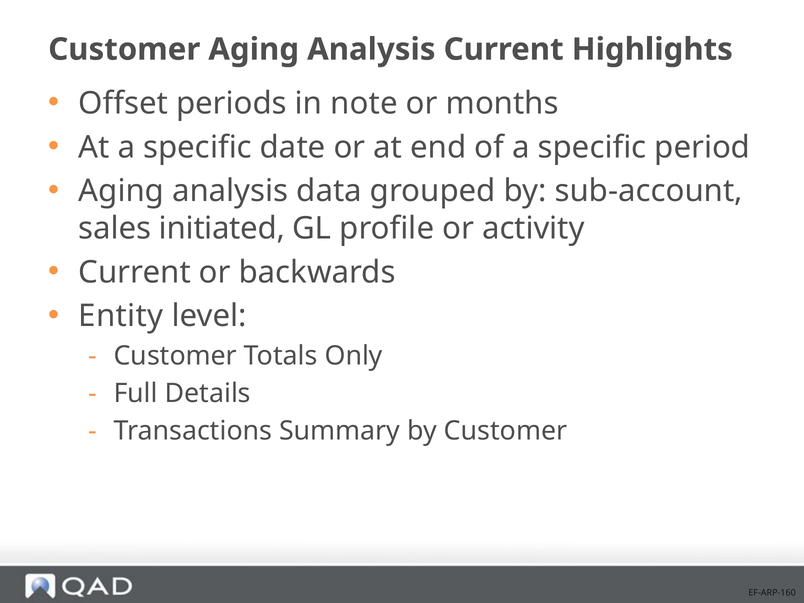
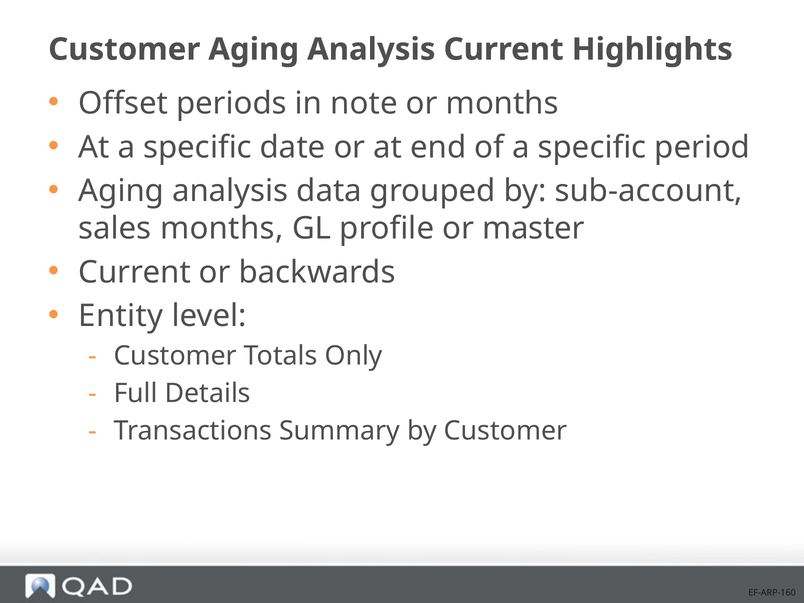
sales initiated: initiated -> months
activity: activity -> master
